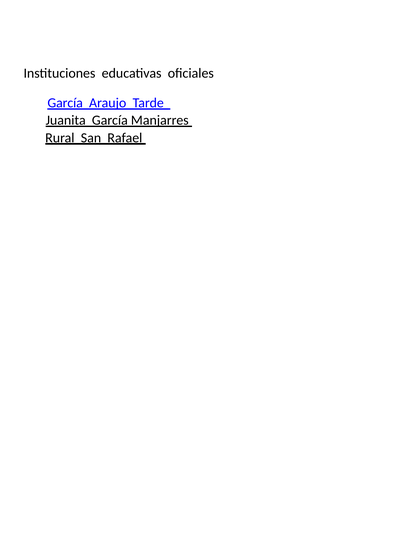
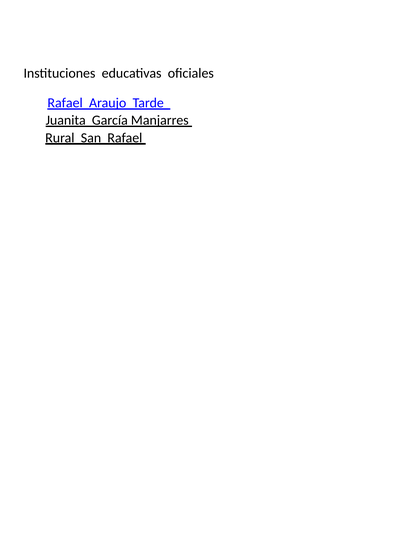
García at (65, 103): García -> Rafael
